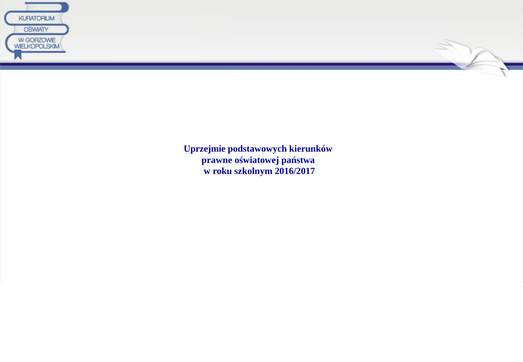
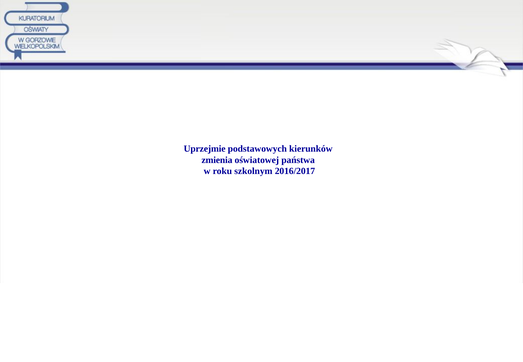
prawne: prawne -> zmienia
